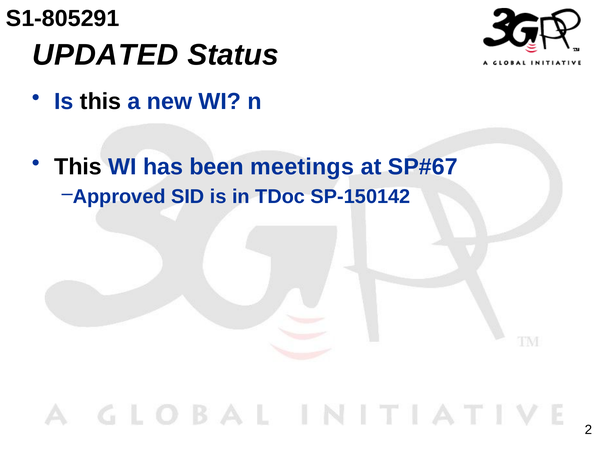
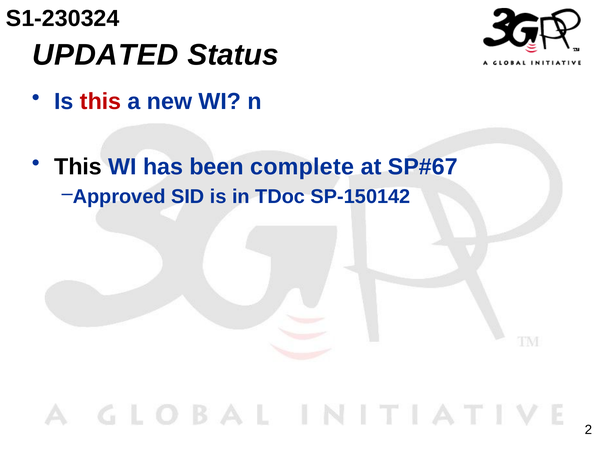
S1-805291: S1-805291 -> S1-230324
this at (101, 101) colour: black -> red
meetings: meetings -> complete
